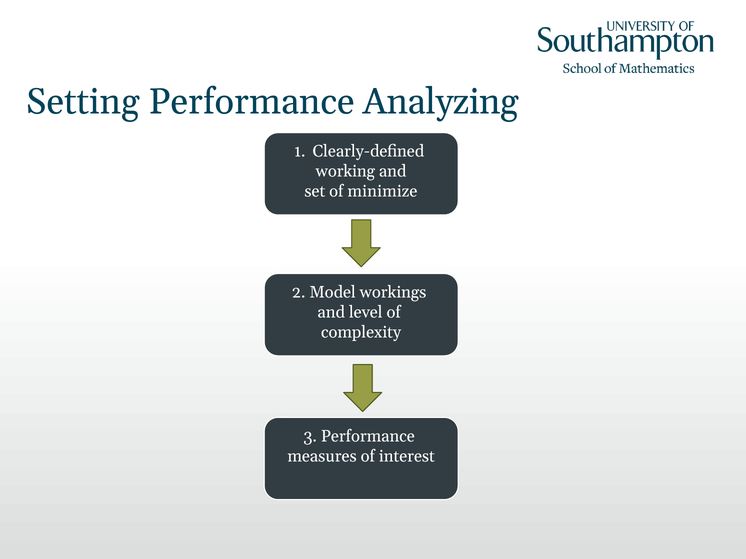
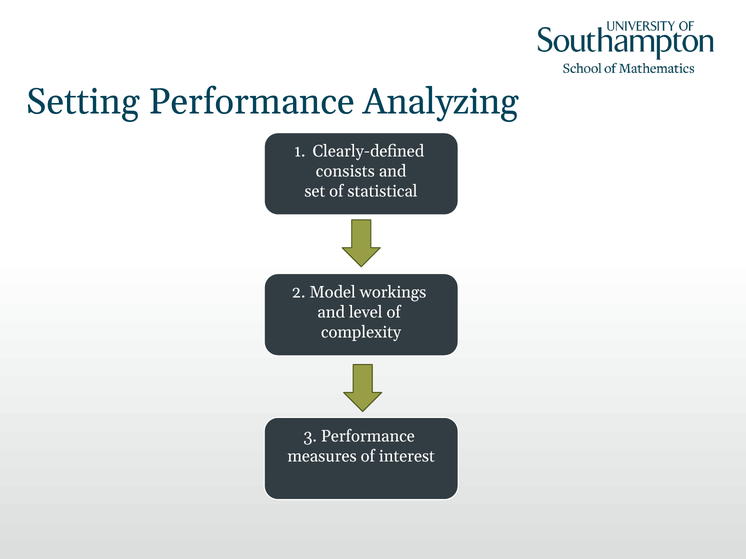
working: working -> consists
minimize: minimize -> statistical
